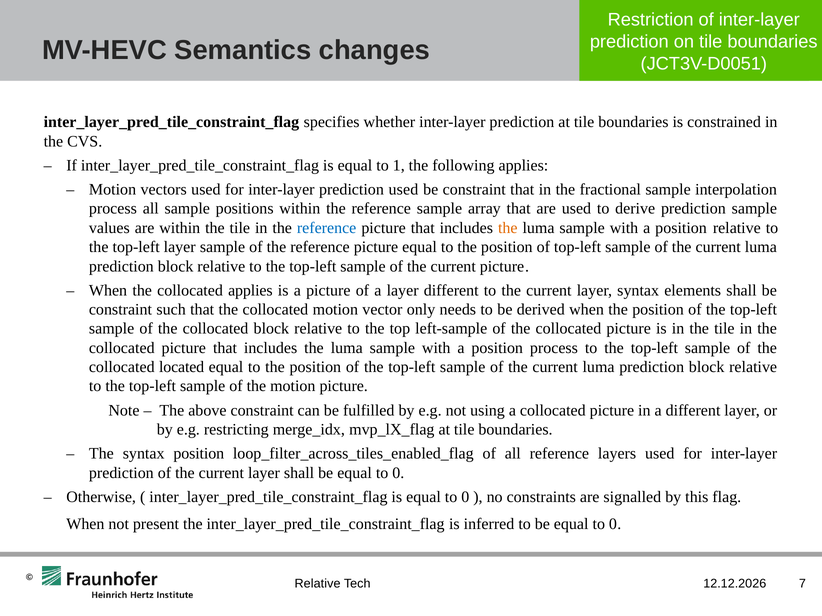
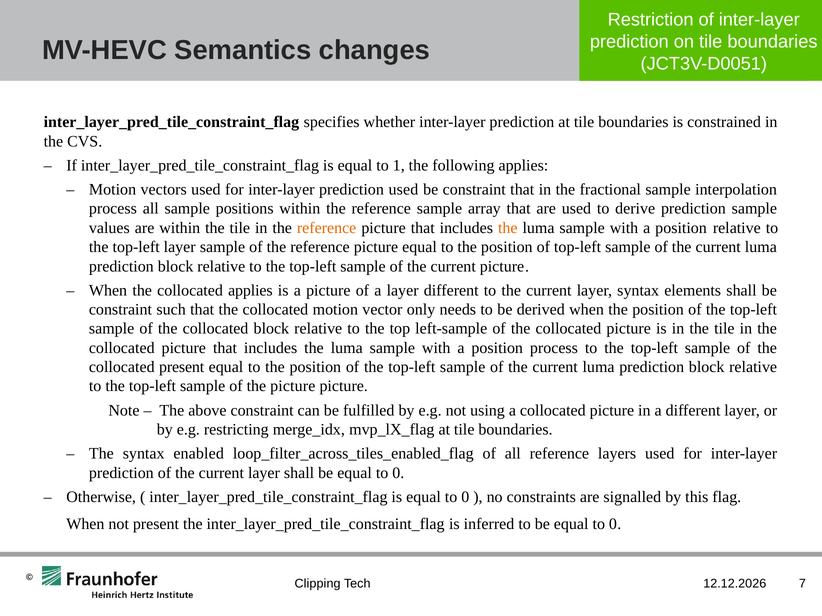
reference at (327, 228) colour: blue -> orange
collocated located: located -> present
the motion: motion -> picture
syntax position: position -> enabled
Relative at (318, 584): Relative -> Clipping
